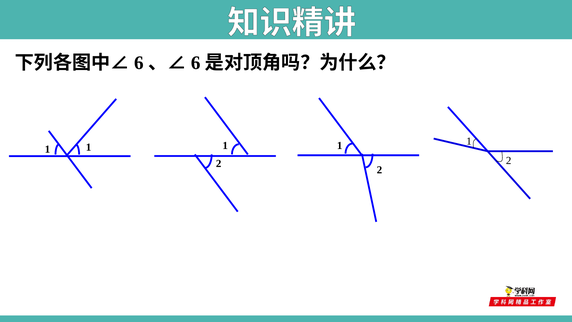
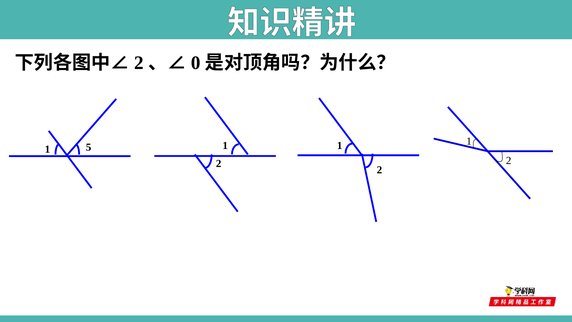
6 at (139, 63): 6 -> 2
6 at (196, 63): 6 -> 0
1 at (89, 147): 1 -> 5
